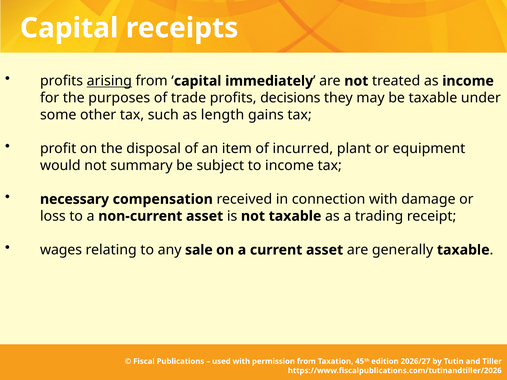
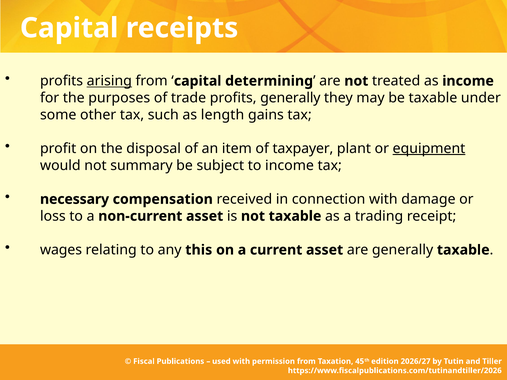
immediately: immediately -> determining
profits decisions: decisions -> generally
incurred: incurred -> taxpayer
equipment underline: none -> present
sale: sale -> this
